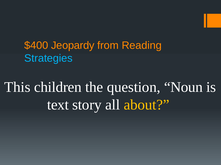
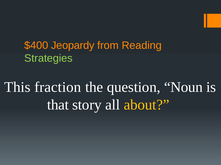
Strategies colour: light blue -> light green
children: children -> fraction
text: text -> that
